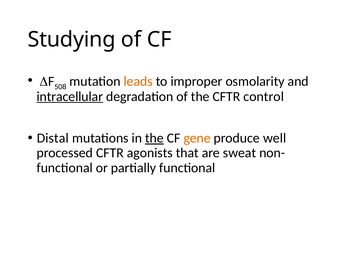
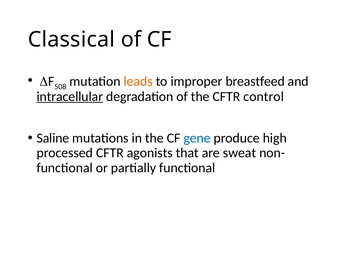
Studying: Studying -> Classical
osmolarity: osmolarity -> breastfeed
Distal: Distal -> Saline
the at (154, 138) underline: present -> none
gene colour: orange -> blue
well: well -> high
